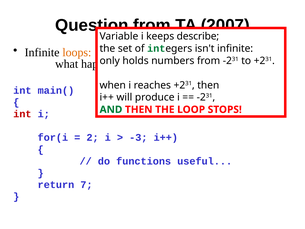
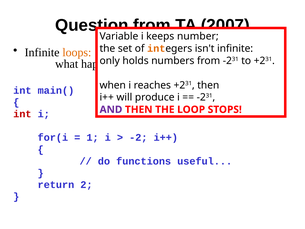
describe: describe -> number
int at (156, 48) colour: green -> orange
AND colour: green -> purple
2: 2 -> 1
-3: -3 -> -2
7: 7 -> 2
